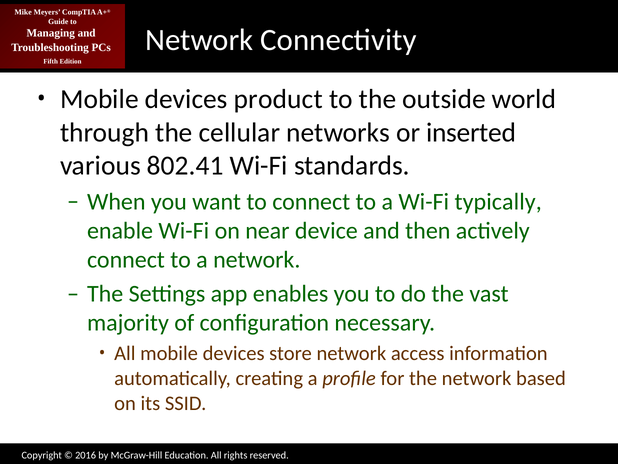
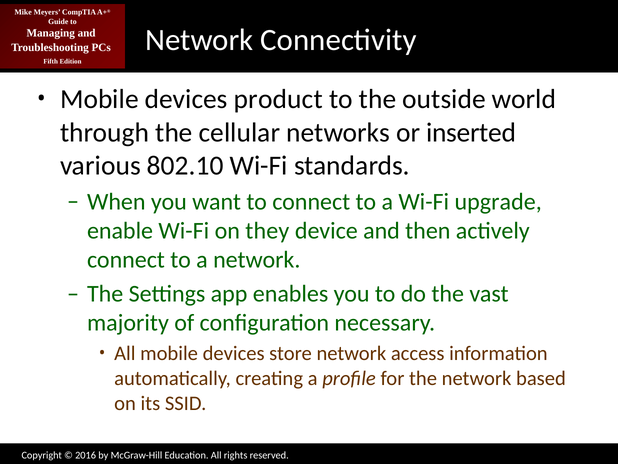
802.41: 802.41 -> 802.10
typically: typically -> upgrade
near: near -> they
